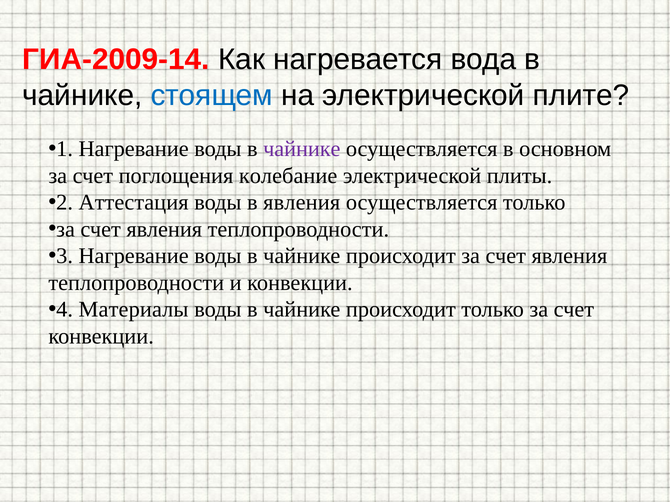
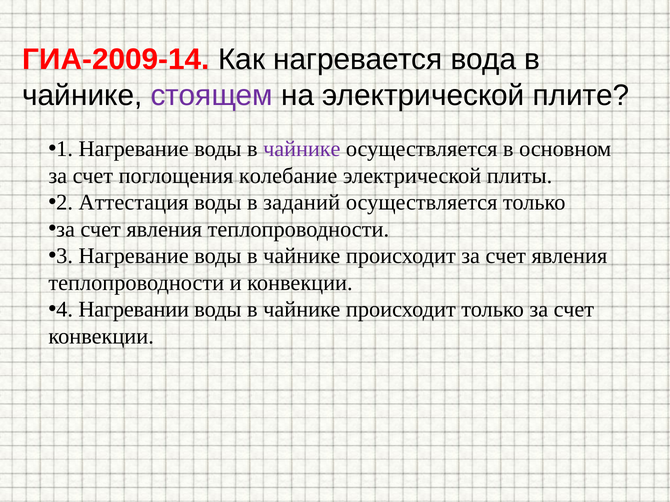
стоящем colour: blue -> purple
в явления: явления -> заданий
Материалы: Материалы -> Нагревании
